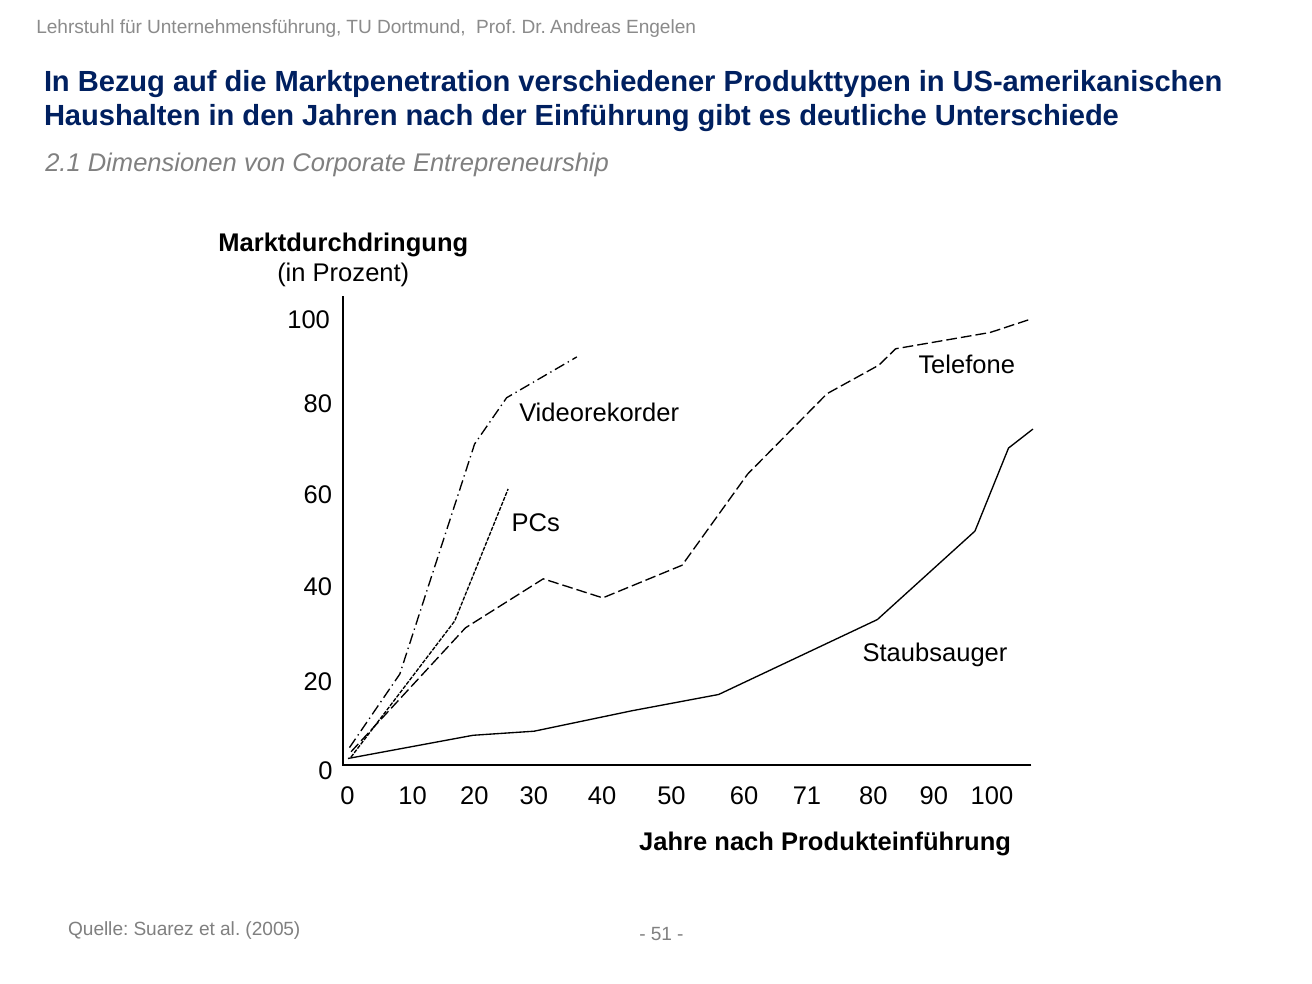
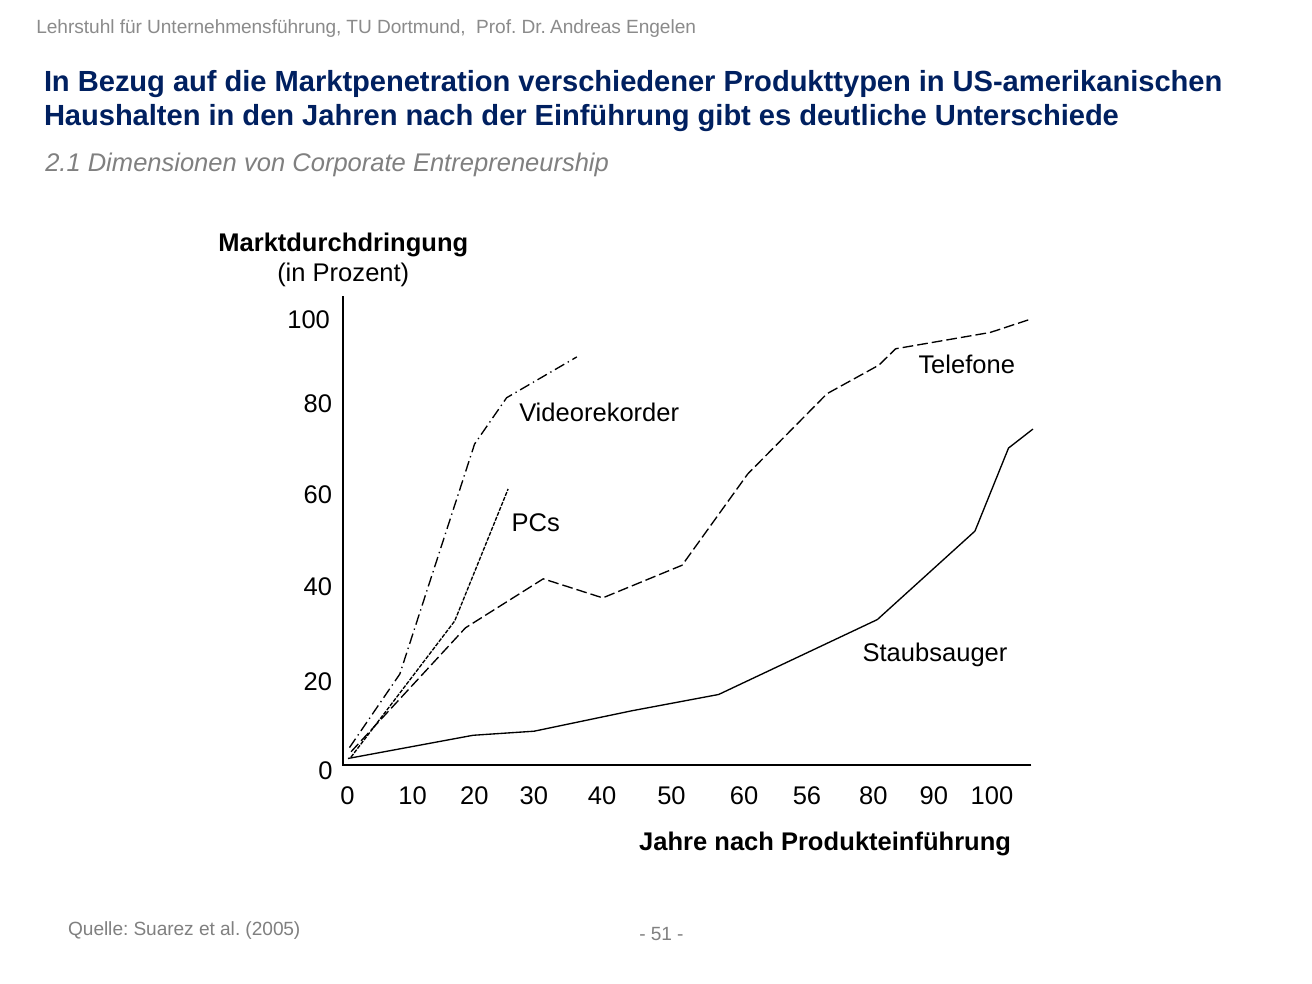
71: 71 -> 56
